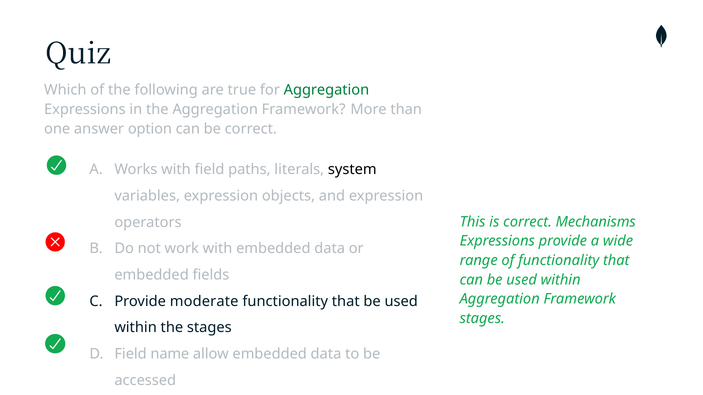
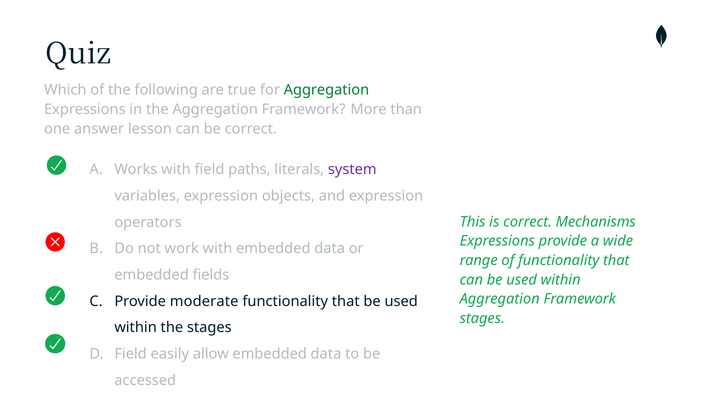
option: option -> lesson
system colour: black -> purple
name: name -> easily
